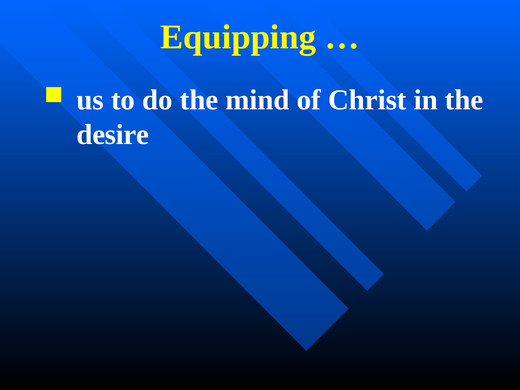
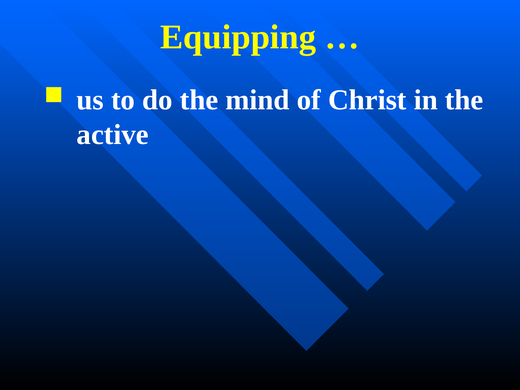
desire: desire -> active
